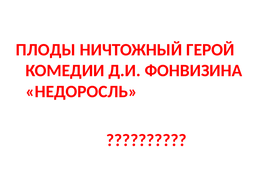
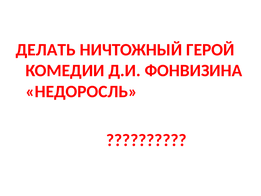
ПЛОДЫ: ПЛОДЫ -> ДЕЛАТЬ
